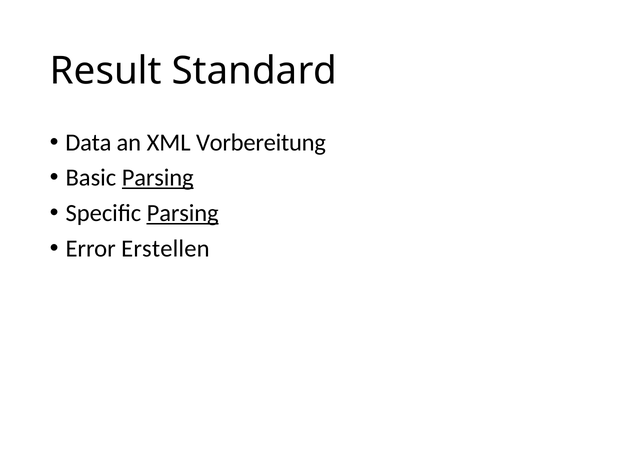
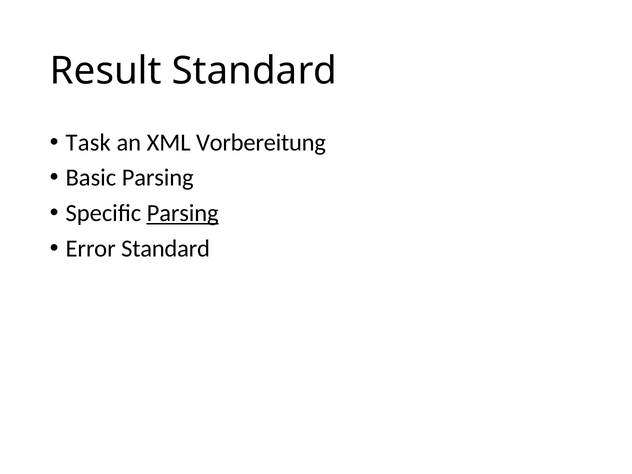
Data: Data -> Task
Parsing at (158, 178) underline: present -> none
Error Erstellen: Erstellen -> Standard
